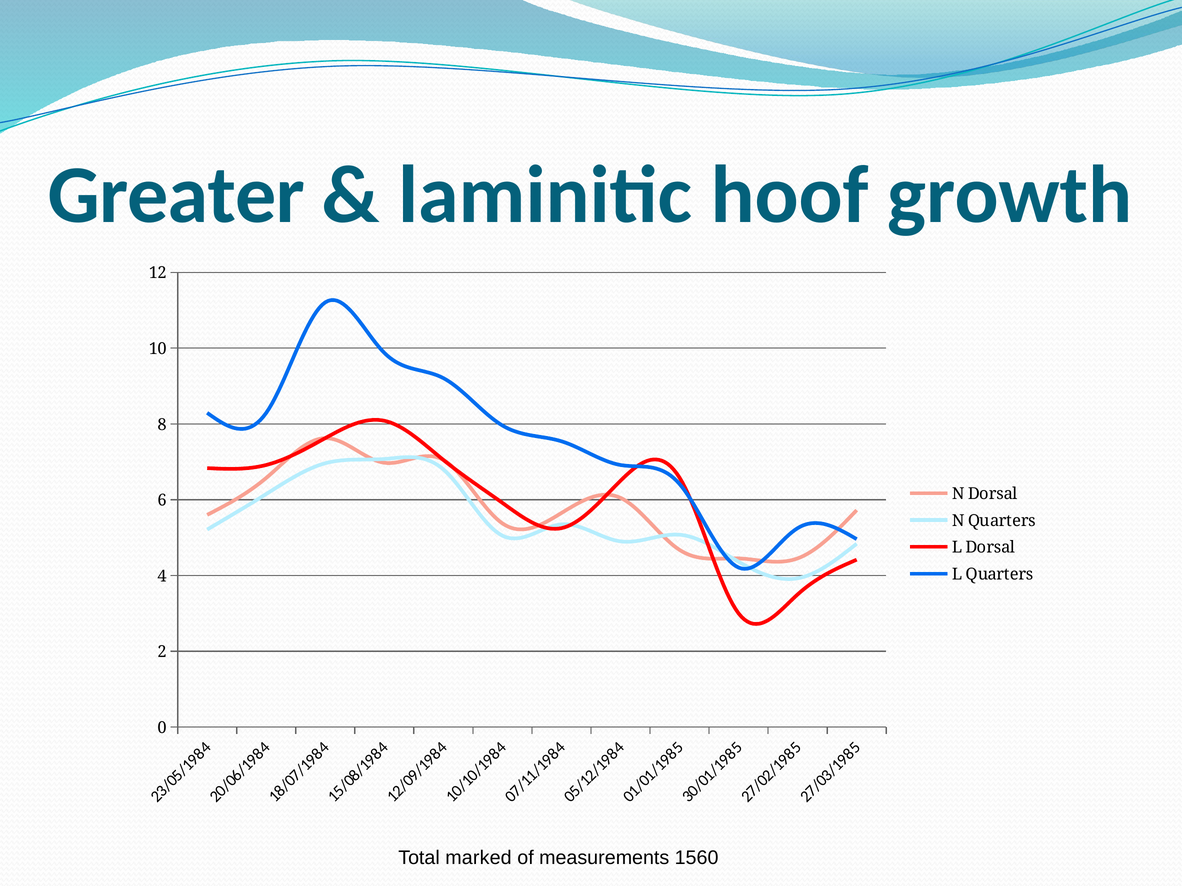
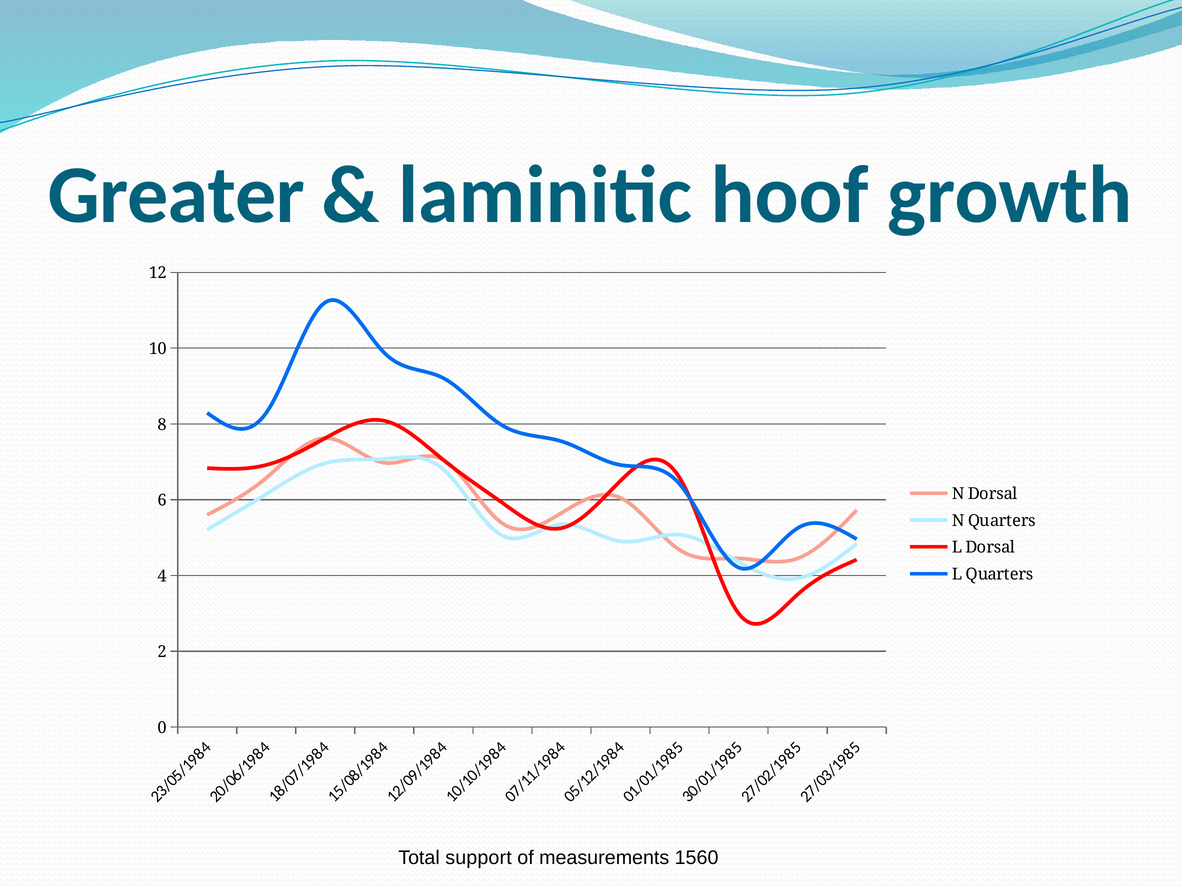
marked: marked -> support
